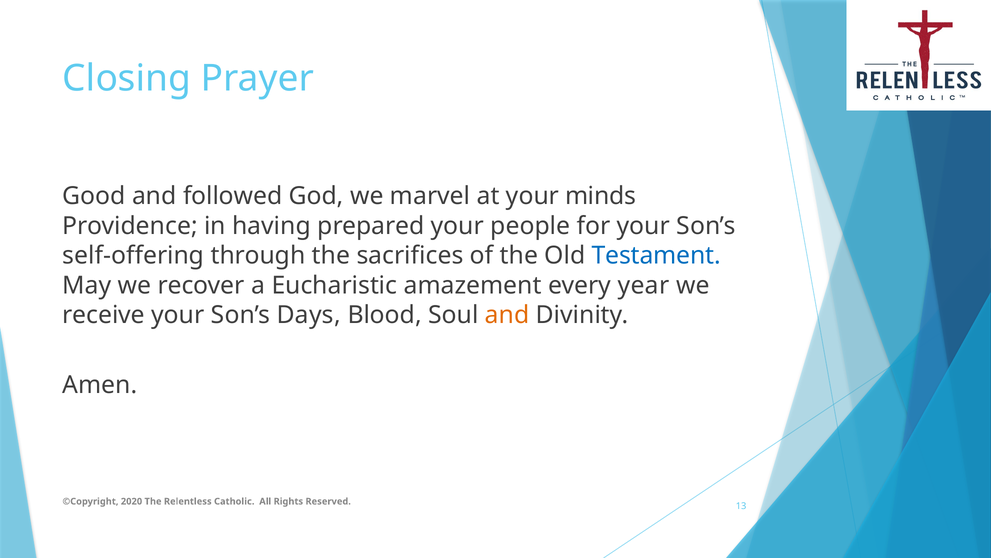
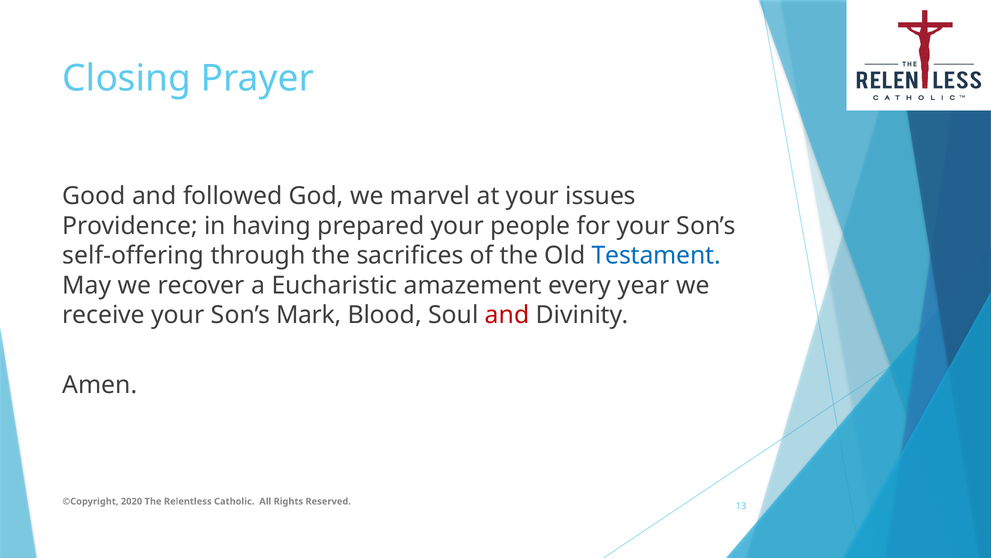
minds: minds -> issues
Days: Days -> Mark
and at (507, 315) colour: orange -> red
